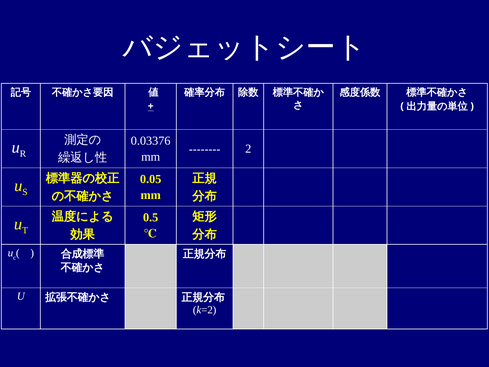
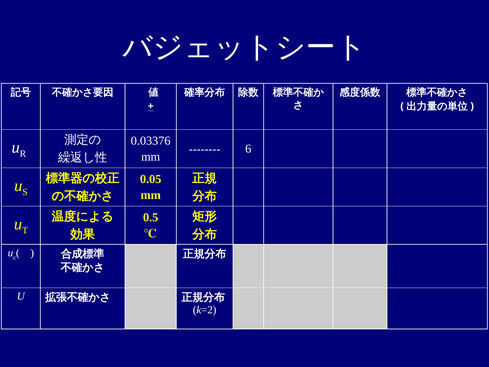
2: 2 -> 6
